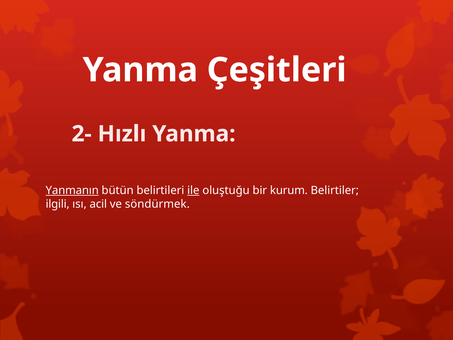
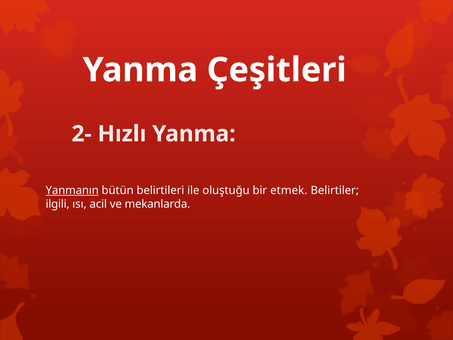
ile underline: present -> none
kurum: kurum -> etmek
söndürmek: söndürmek -> mekanlarda
